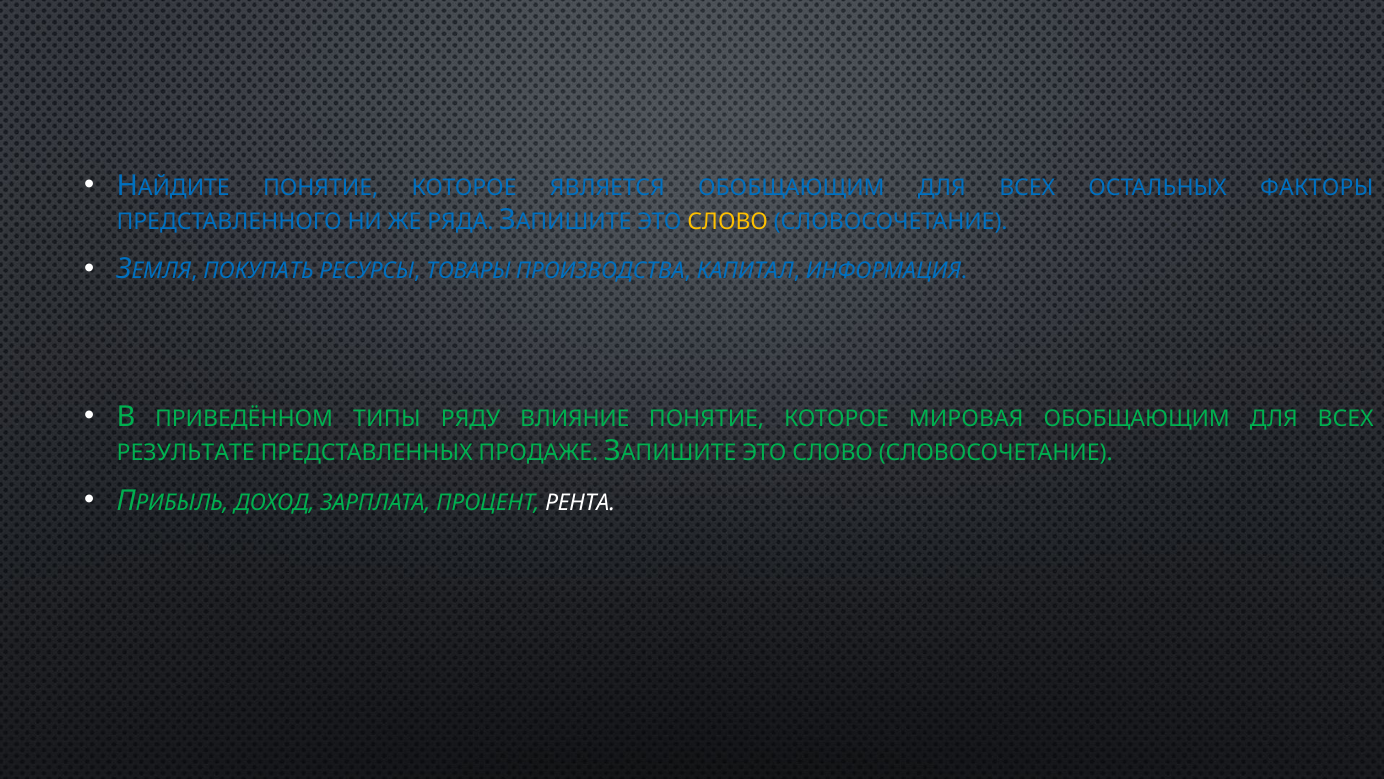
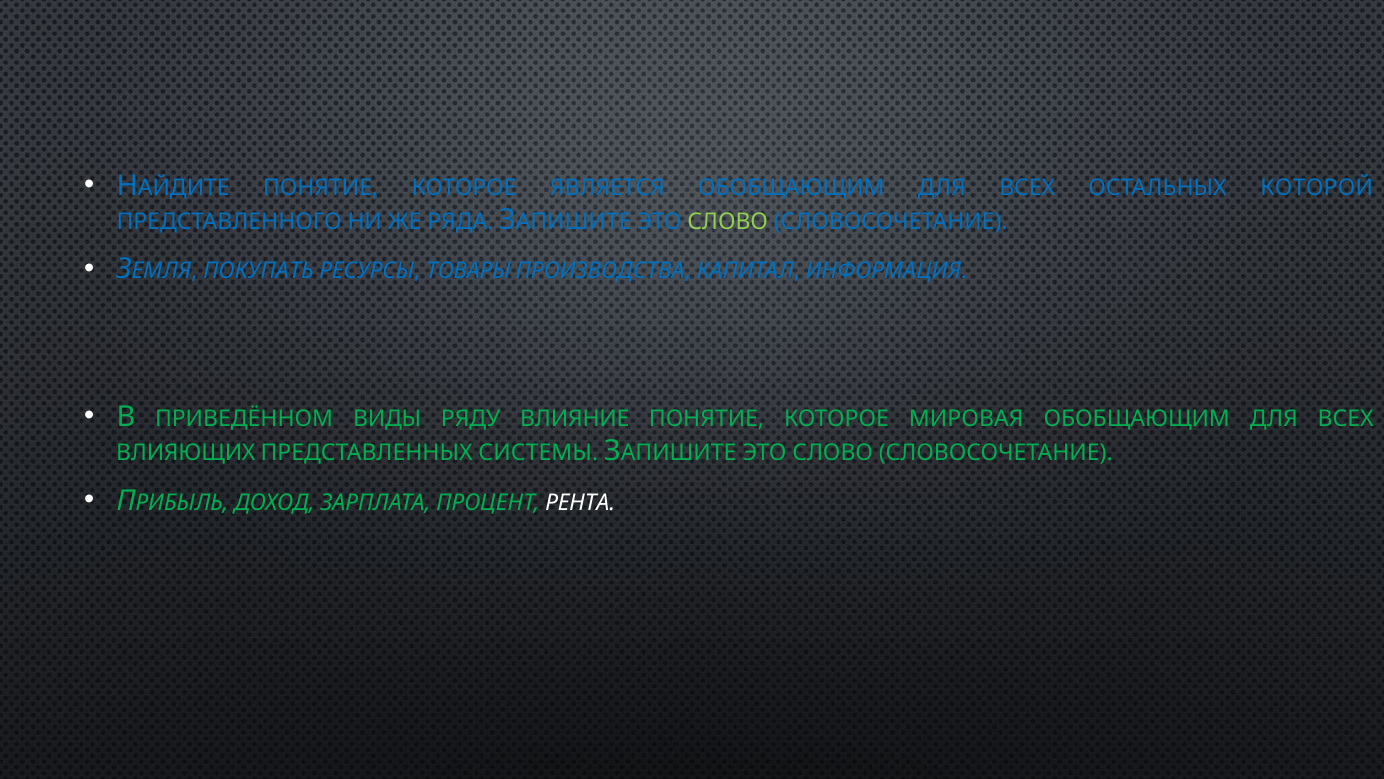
ФАКТОРЫ: ФАКТОРЫ -> КОТОРОЙ
СЛОВО at (728, 222) colour: yellow -> light green
ТИПЫ: ТИПЫ -> ВИДЫ
РЕЗУЛЬТАТЕ: РЕЗУЛЬТАТЕ -> ВЛИЯЮЩИХ
ПРОДАЖЕ: ПРОДАЖЕ -> СИСТЕМЫ
